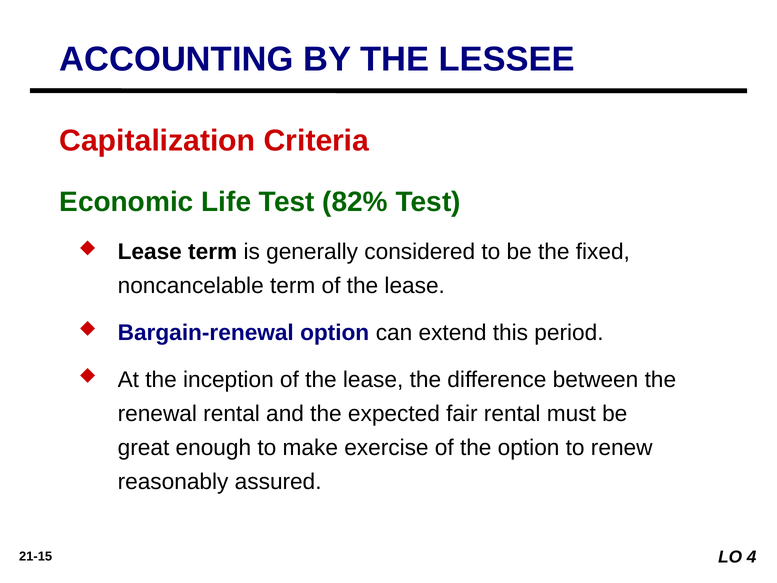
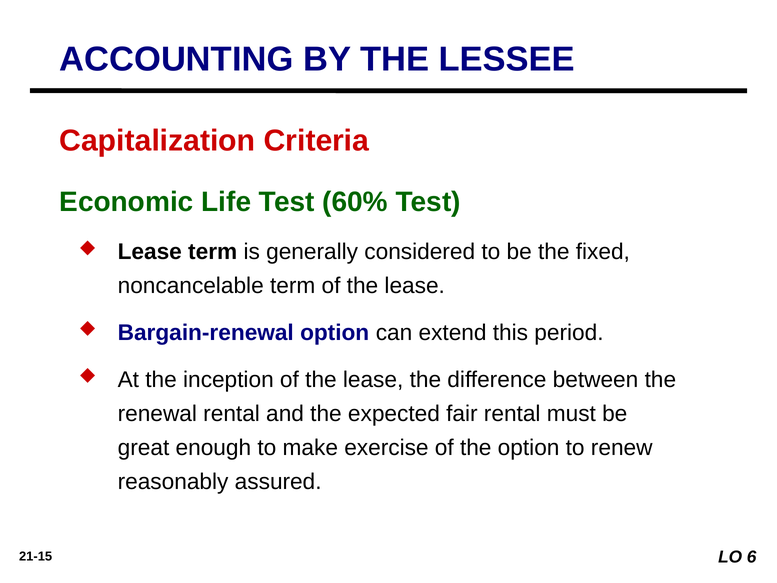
82%: 82% -> 60%
4: 4 -> 6
